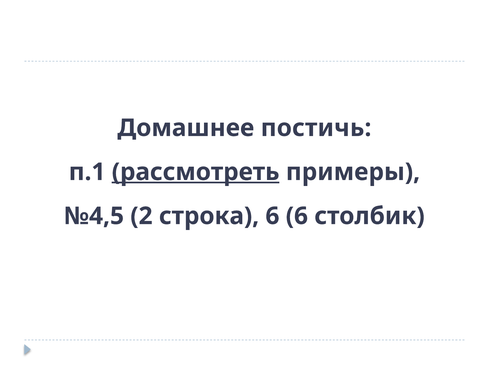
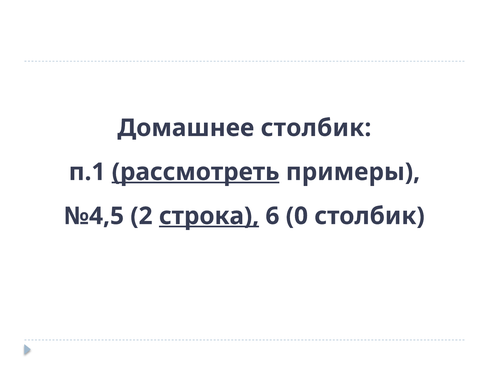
Домашнее постичь: постичь -> столбик
строка underline: none -> present
6 6: 6 -> 0
